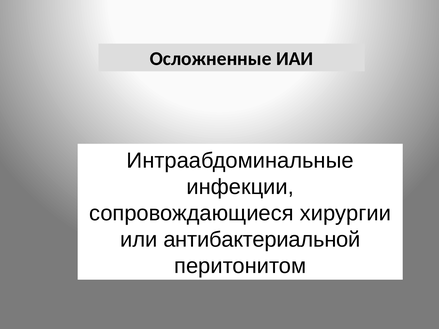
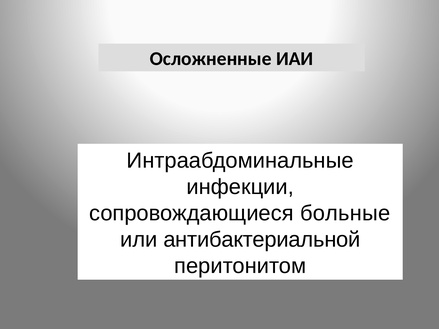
хирургии: хирургии -> больные
